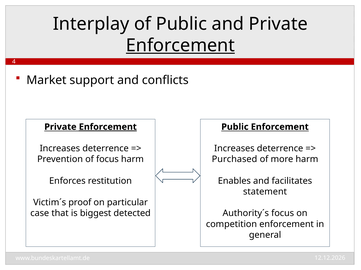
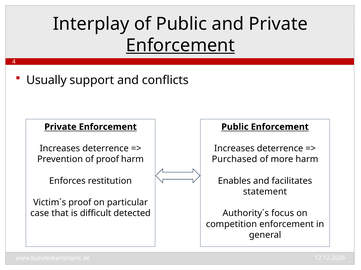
Market: Market -> Usually
Enforcement at (108, 127) underline: present -> none
of focus: focus -> proof
biggest: biggest -> difficult
